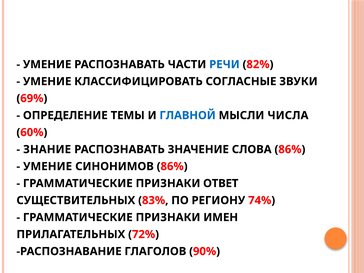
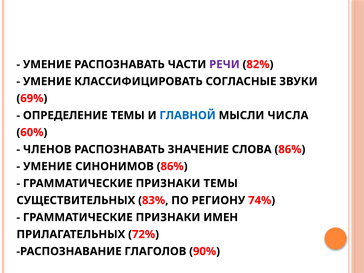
РЕЧИ colour: blue -> purple
ЗНАНИЕ: ЗНАНИЕ -> ЧЛЕНОВ
ПРИЗНАКИ ОТВЕТ: ОТВЕТ -> ТЕМЫ
